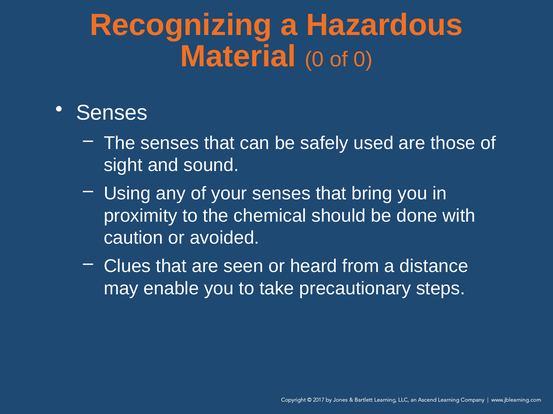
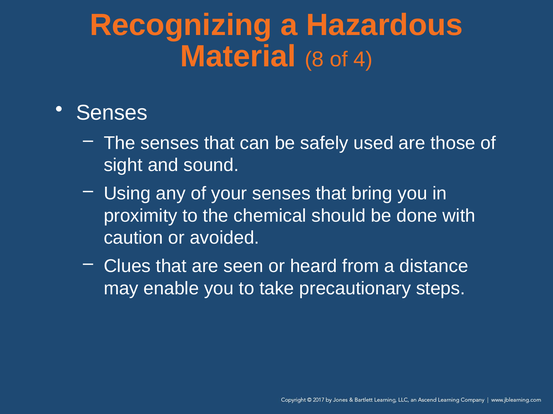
Material 0: 0 -> 8
of 0: 0 -> 4
